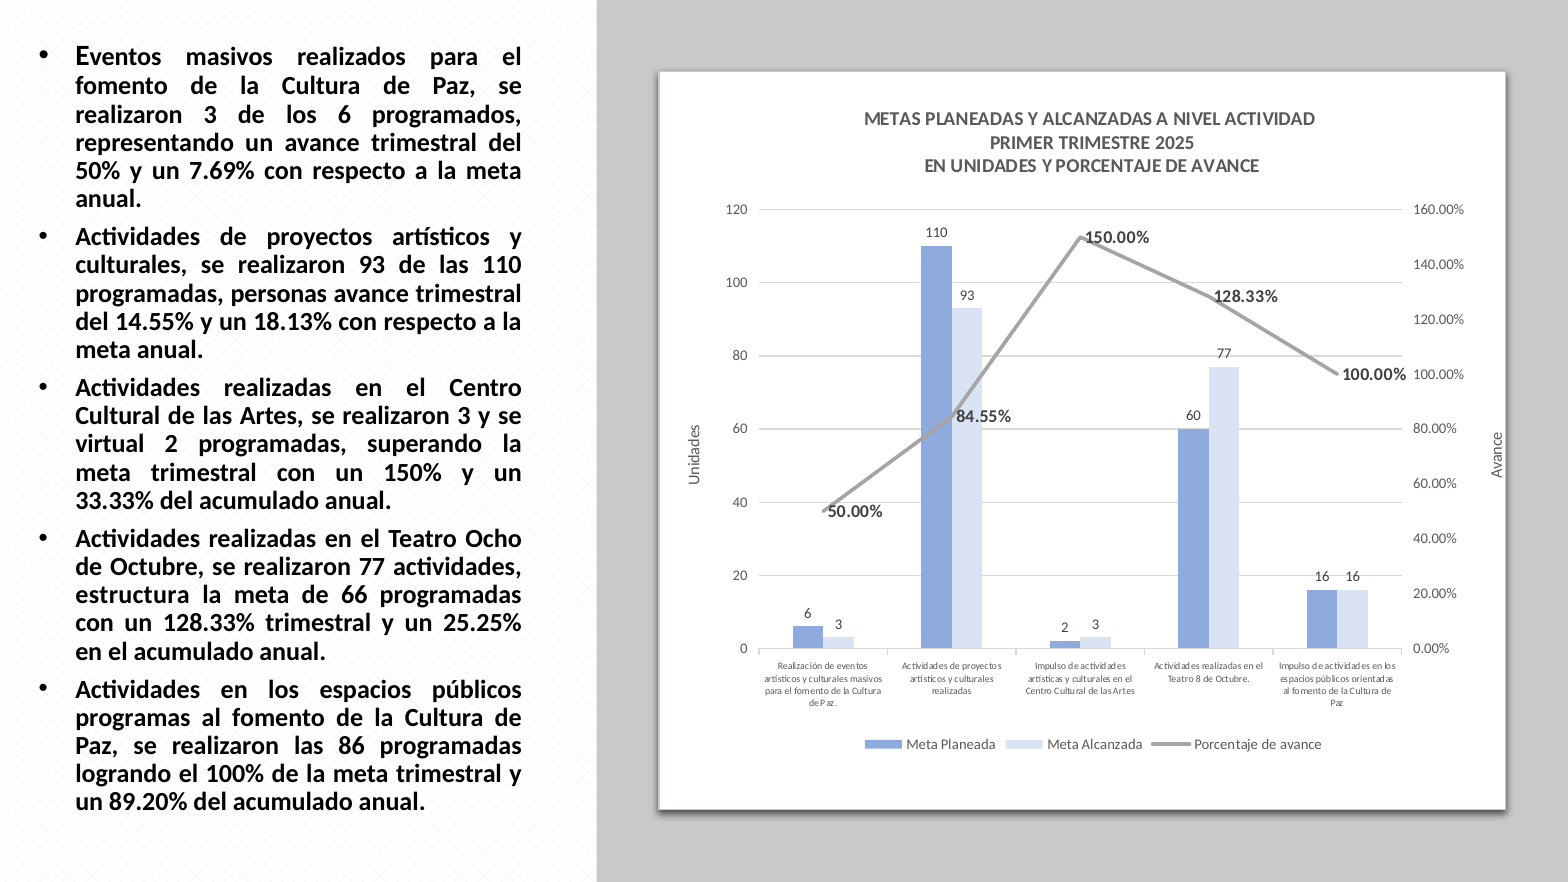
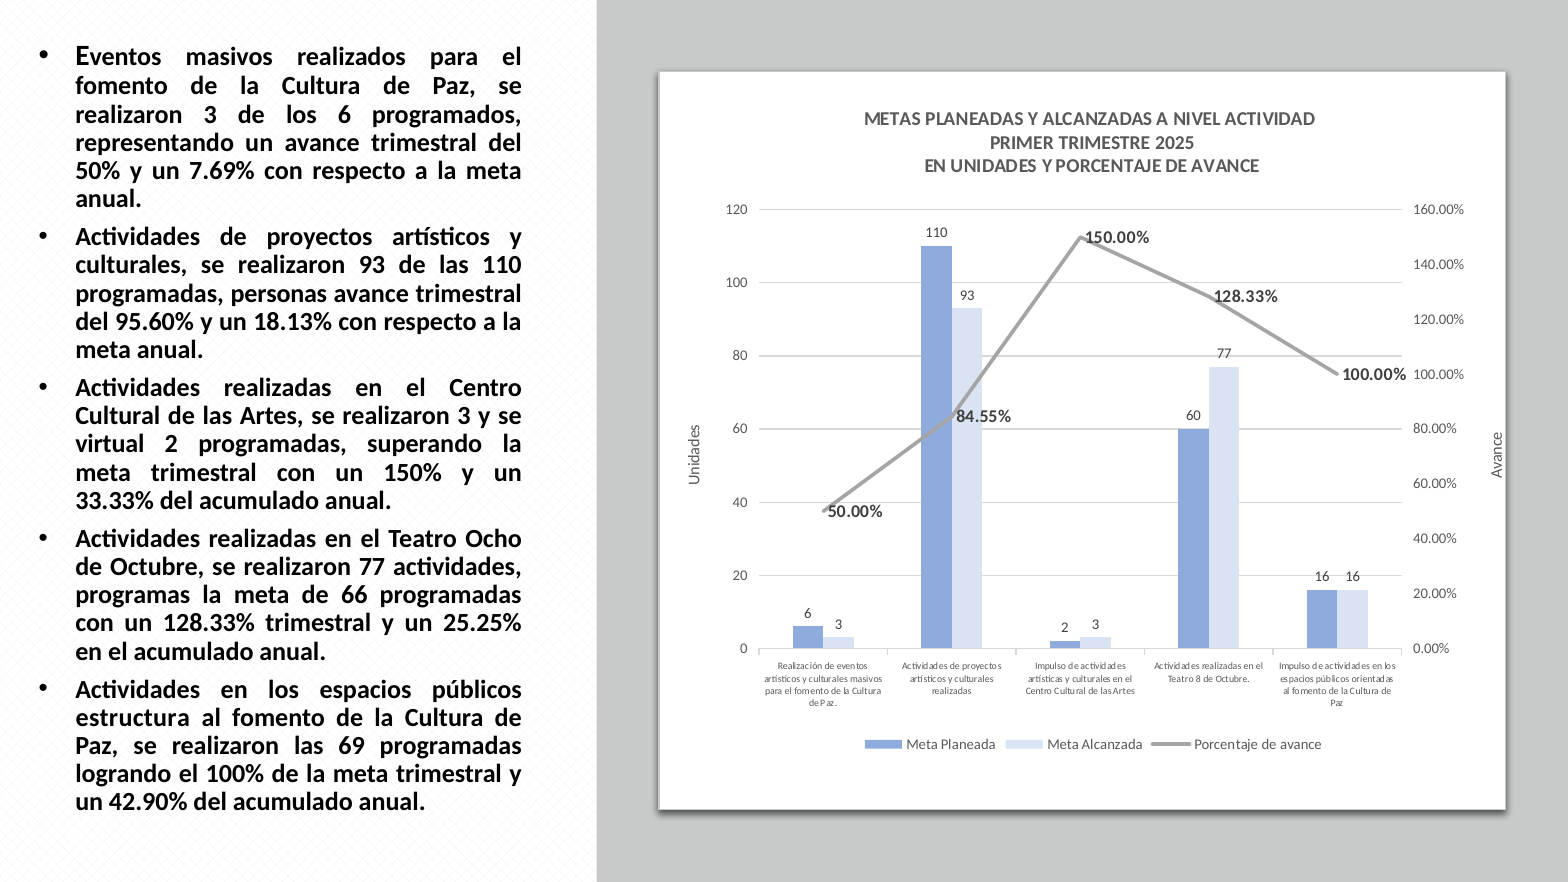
14.55%: 14.55% -> 95.60%
estructura: estructura -> programas
programas: programas -> estructura
86: 86 -> 69
89.20%: 89.20% -> 42.90%
